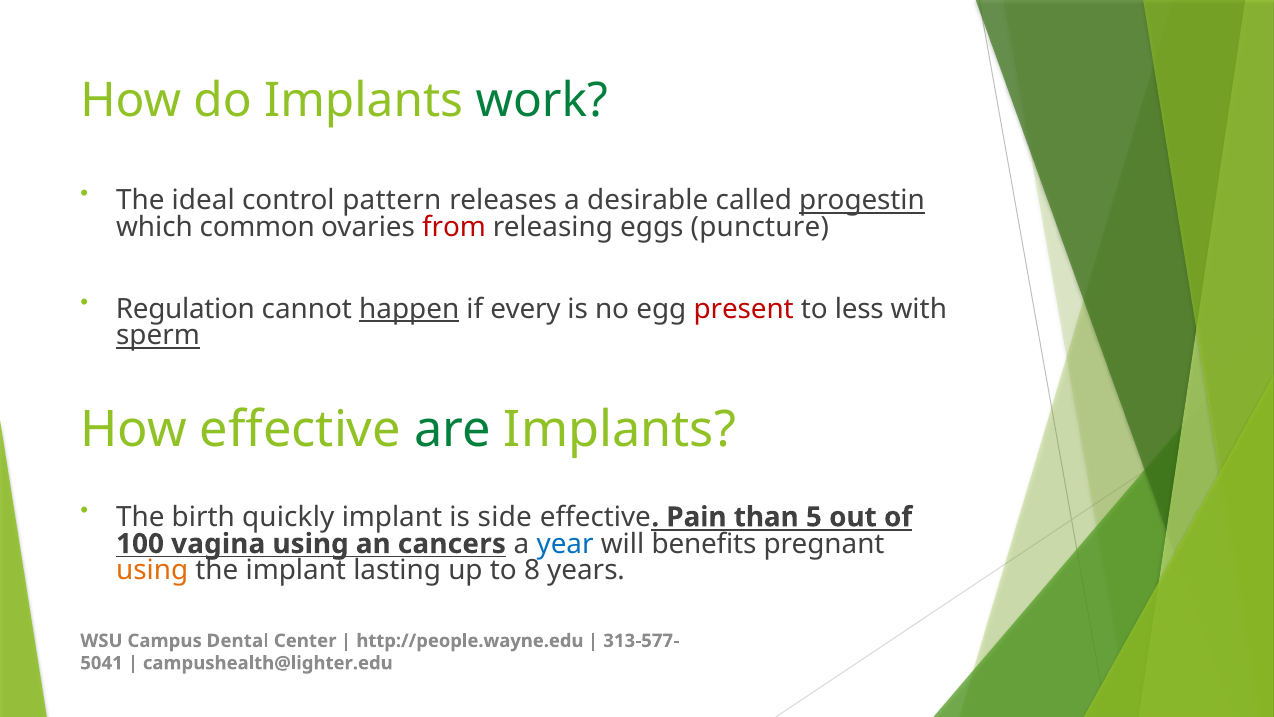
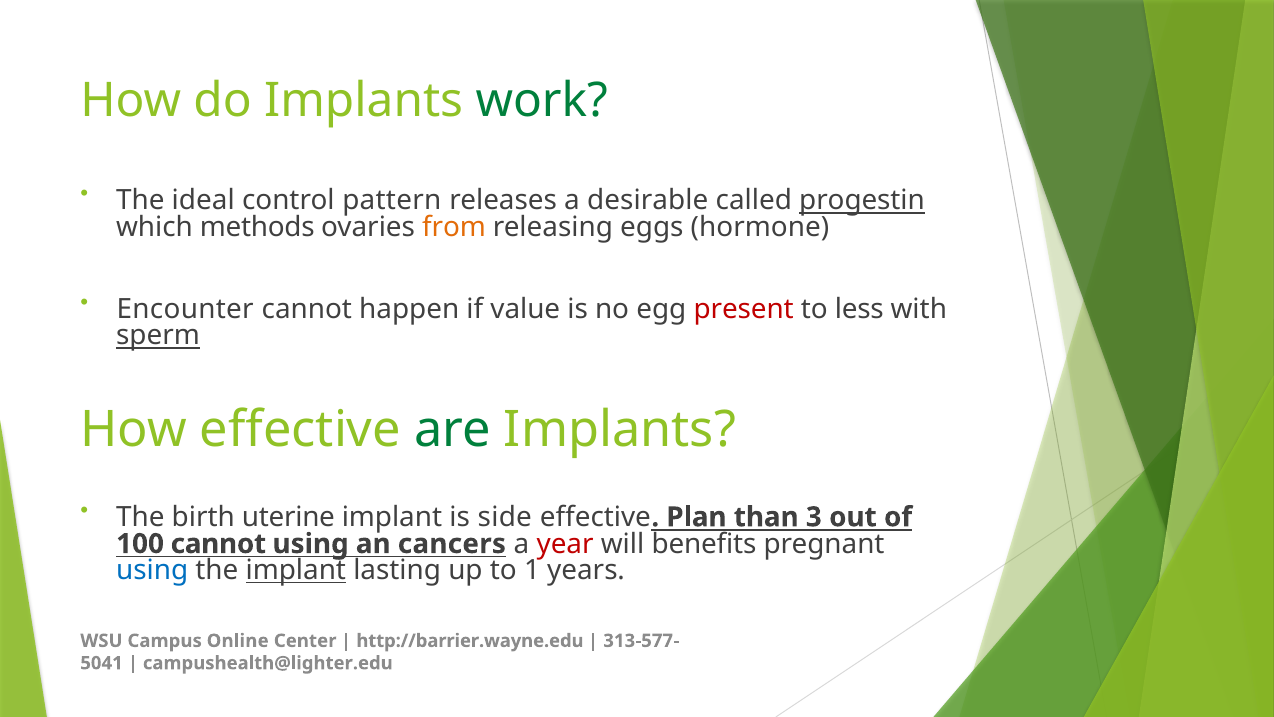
common: common -> methods
from colour: red -> orange
puncture: puncture -> hormone
Regulation: Regulation -> Encounter
happen underline: present -> none
every: every -> value
quickly: quickly -> uterine
Pain: Pain -> Plan
5: 5 -> 3
100 vagina: vagina -> cannot
year colour: blue -> red
using at (152, 570) colour: orange -> blue
implant at (296, 570) underline: none -> present
8: 8 -> 1
Dental: Dental -> Online
http://people.wayne.edu: http://people.wayne.edu -> http://barrier.wayne.edu
